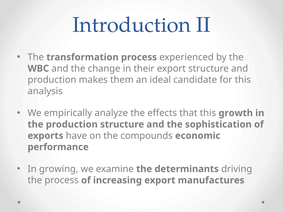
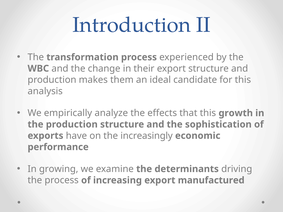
compounds: compounds -> increasingly
manufactures: manufactures -> manufactured
